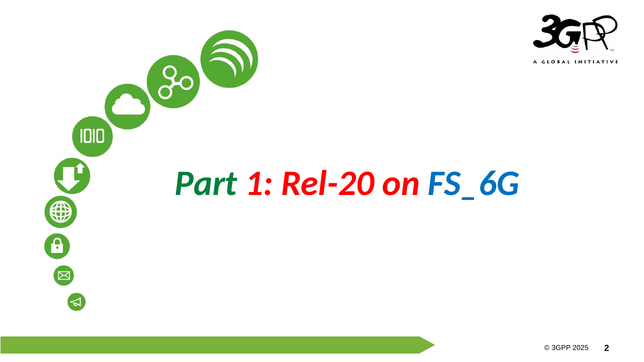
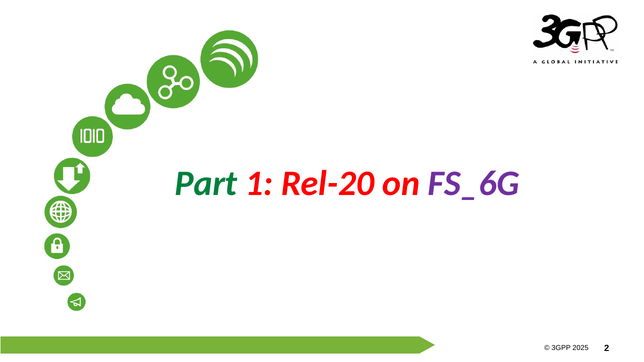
FS_6G colour: blue -> purple
